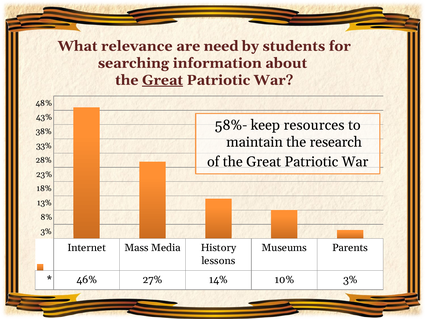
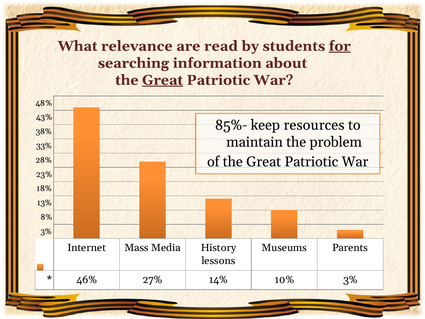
need: need -> read
for underline: none -> present
58%-: 58%- -> 85%-
research: research -> problem
